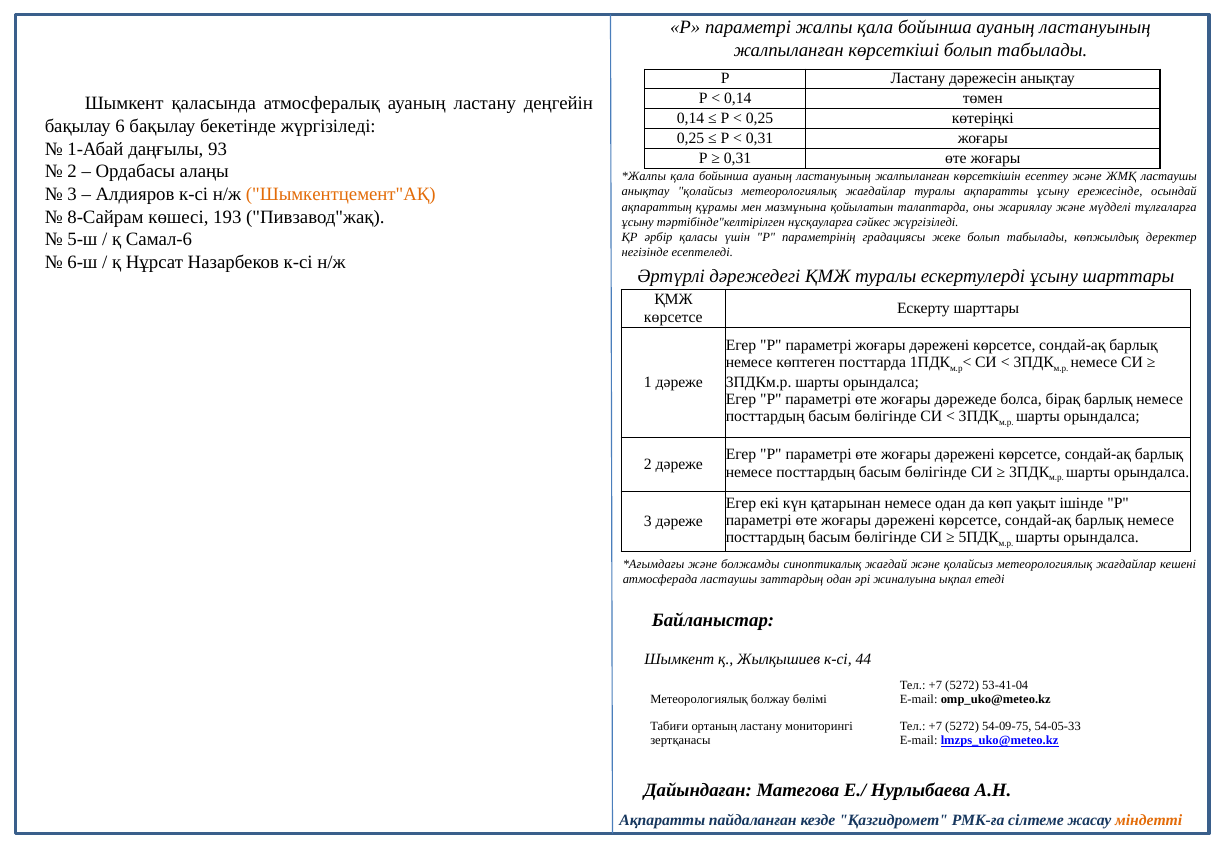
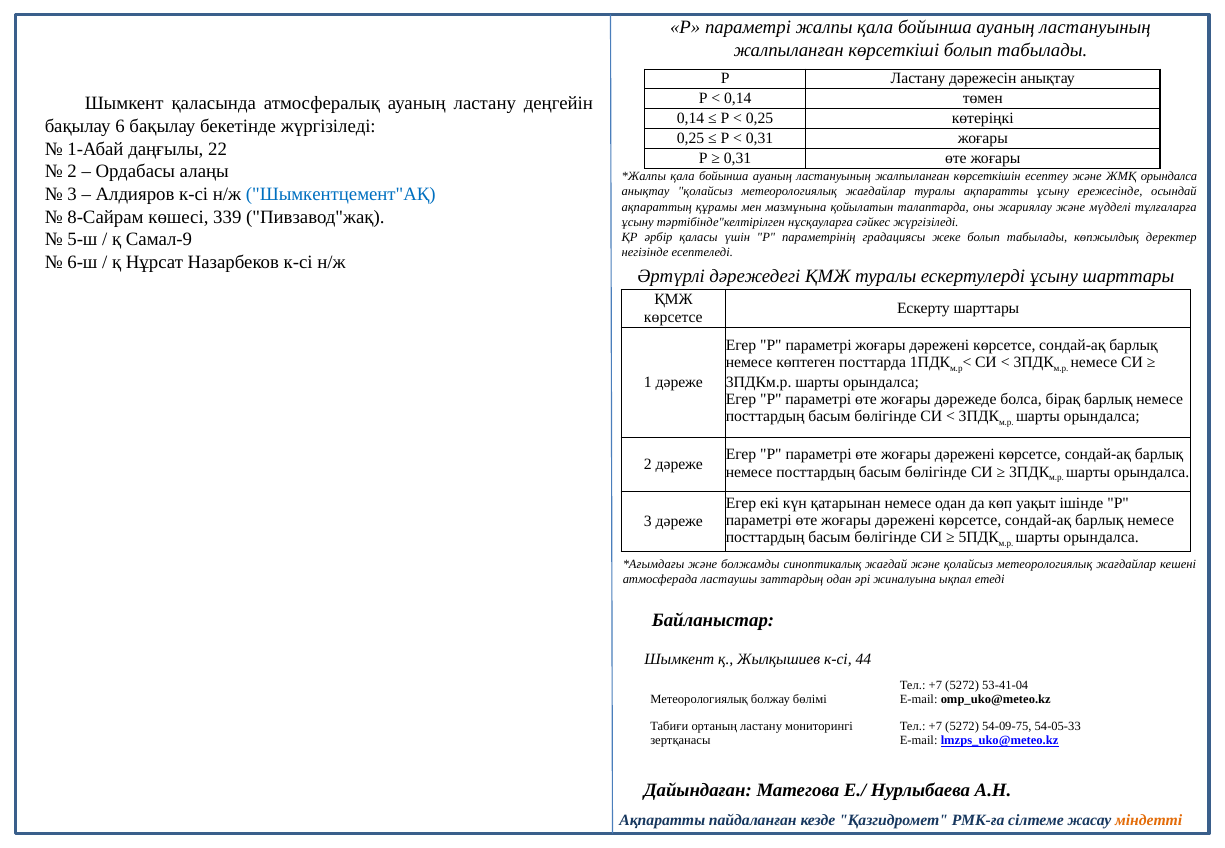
93: 93 -> 22
ЖМҚ ластаушы: ластаушы -> орындалса
Шымкентцемент"АҚ colour: orange -> blue
193: 193 -> 339
Самал-6: Самал-6 -> Самал-9
